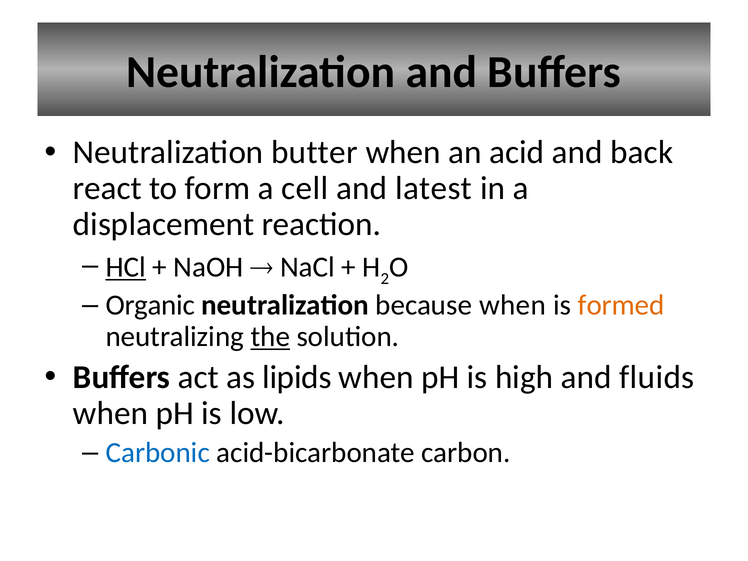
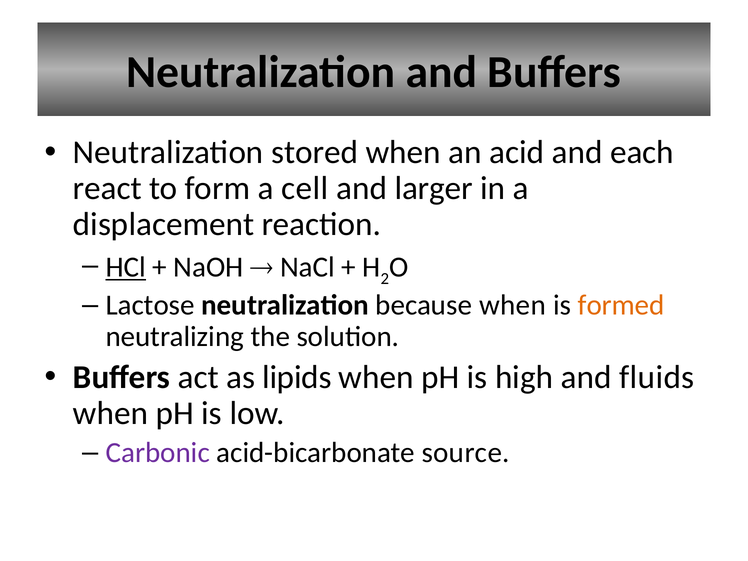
butter: butter -> stored
back: back -> each
latest: latest -> larger
Organic: Organic -> Lactose
the underline: present -> none
Carbonic colour: blue -> purple
carbon: carbon -> source
